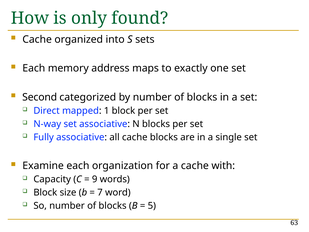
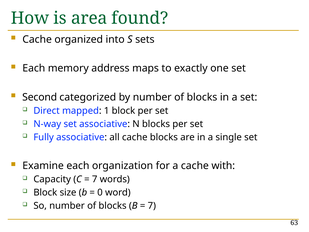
only: only -> area
9 at (95, 179): 9 -> 7
7: 7 -> 0
5 at (152, 206): 5 -> 7
